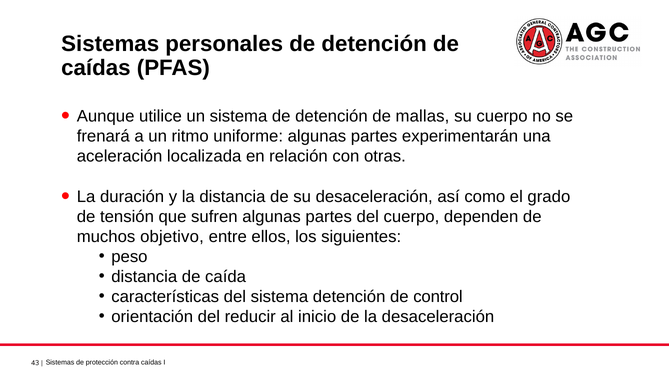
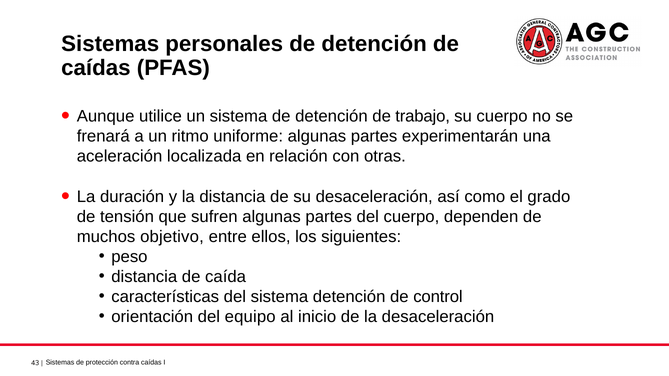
mallas: mallas -> trabajo
reducir: reducir -> equipo
